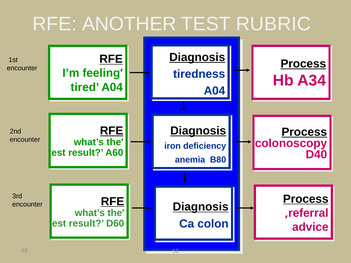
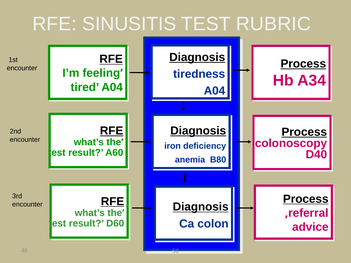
ANOTHER: ANOTHER -> SINUSITIS
